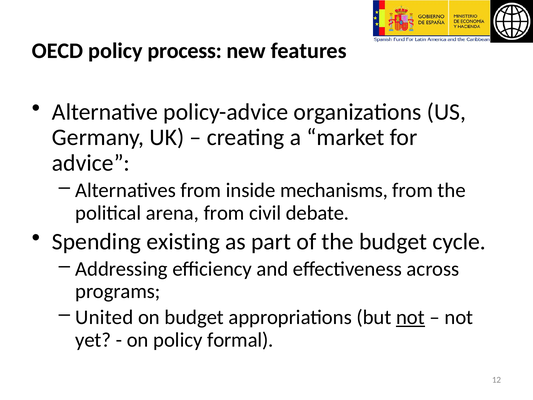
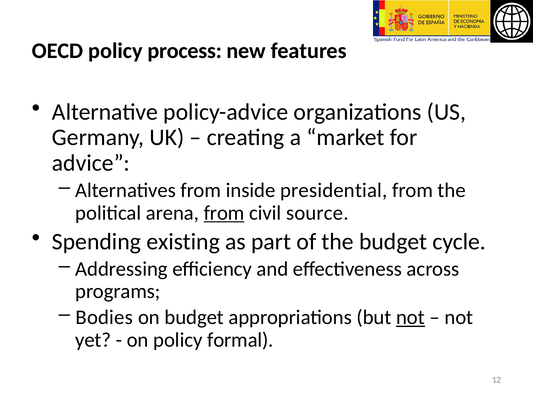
mechanisms: mechanisms -> presidential
from at (224, 213) underline: none -> present
debate: debate -> source
United: United -> Bodies
